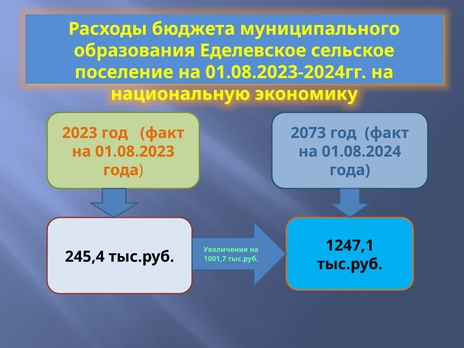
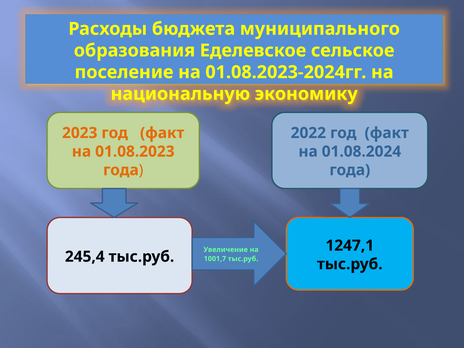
2073: 2073 -> 2022
